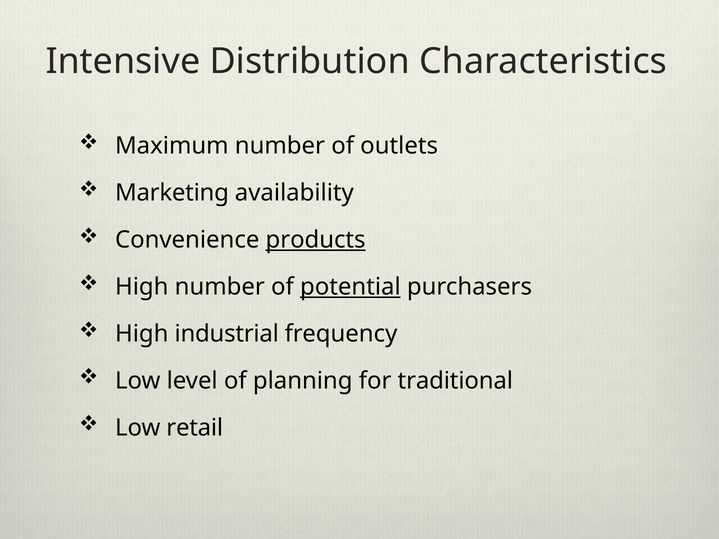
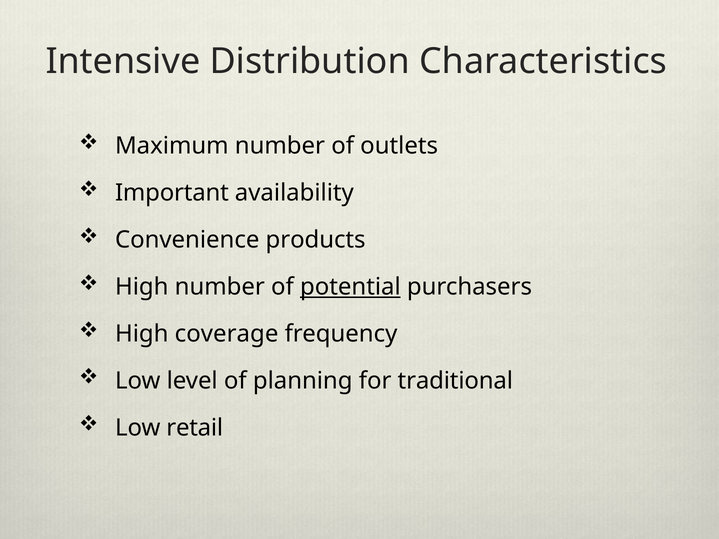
Marketing: Marketing -> Important
products underline: present -> none
industrial: industrial -> coverage
